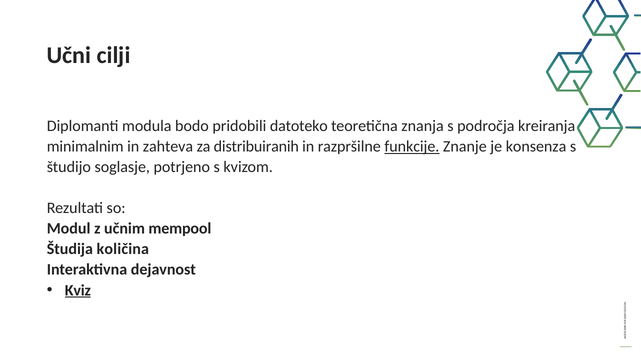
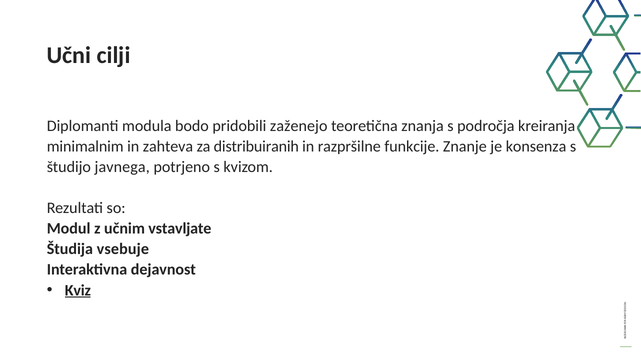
datoteko: datoteko -> zaženejo
funkcije underline: present -> none
soglasje: soglasje -> javnega
mempool: mempool -> vstavljate
količina: količina -> vsebuje
